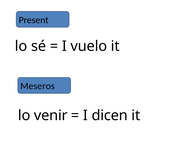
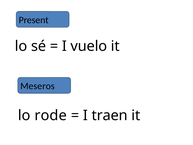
venir: venir -> rode
dicen: dicen -> traen
